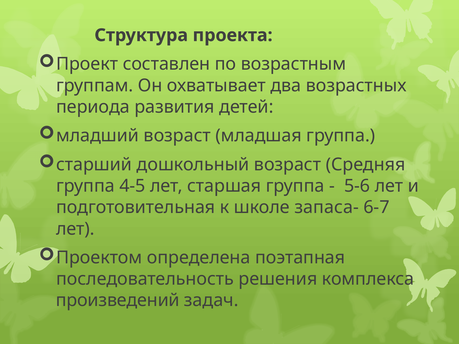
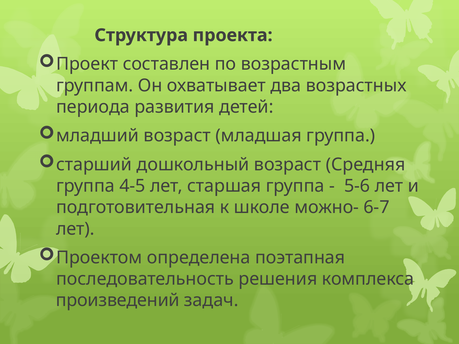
запаса-: запаса- -> можно-
